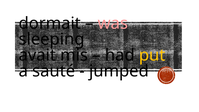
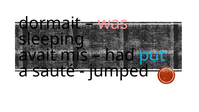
put colour: yellow -> light blue
